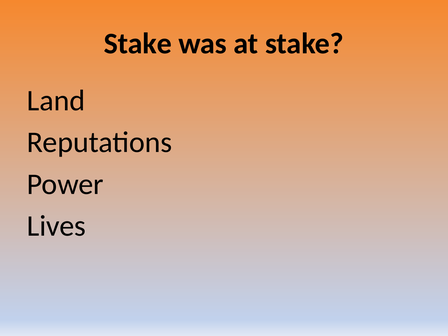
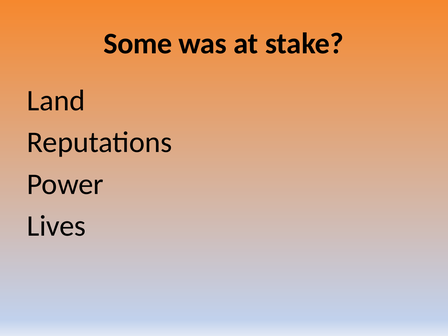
Stake at (138, 44): Stake -> Some
